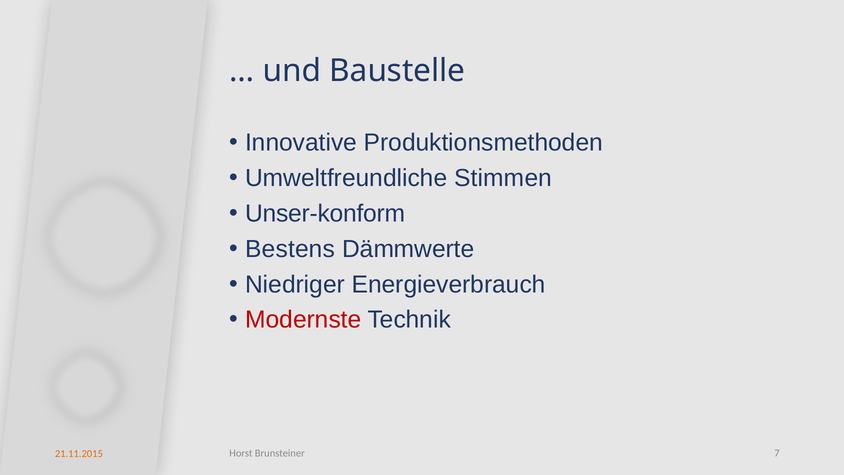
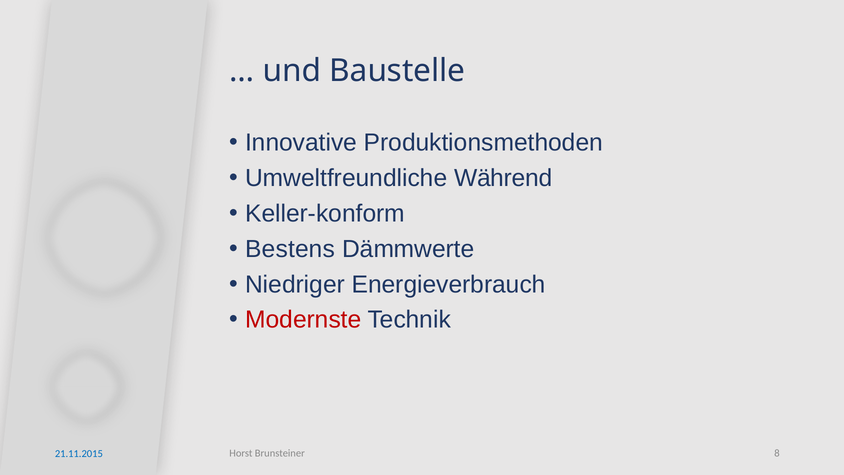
Stimmen: Stimmen -> Während
Unser-konform: Unser-konform -> Keller-konform
7: 7 -> 8
21.11.2015 colour: orange -> blue
